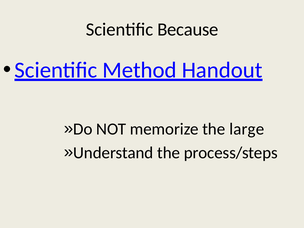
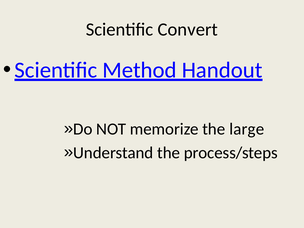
Because: Because -> Convert
